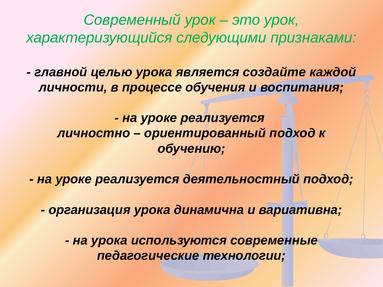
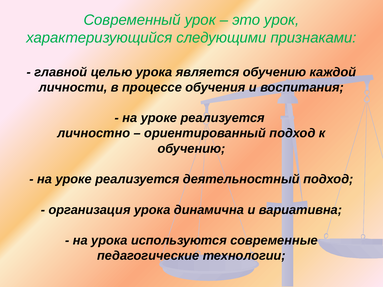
является создайте: создайте -> обучению
